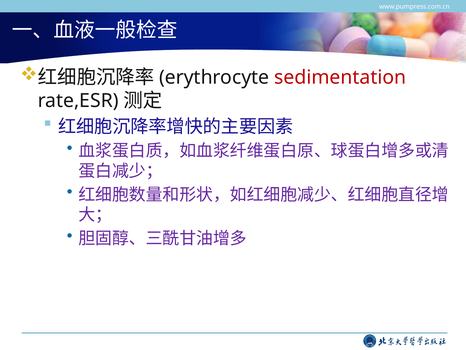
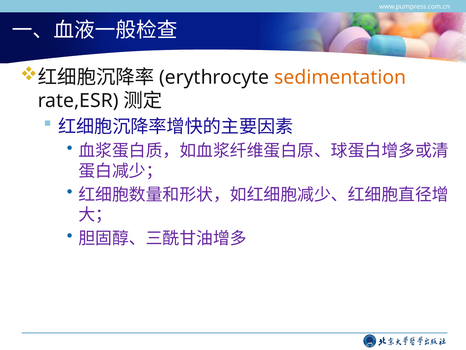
sedimentation colour: red -> orange
